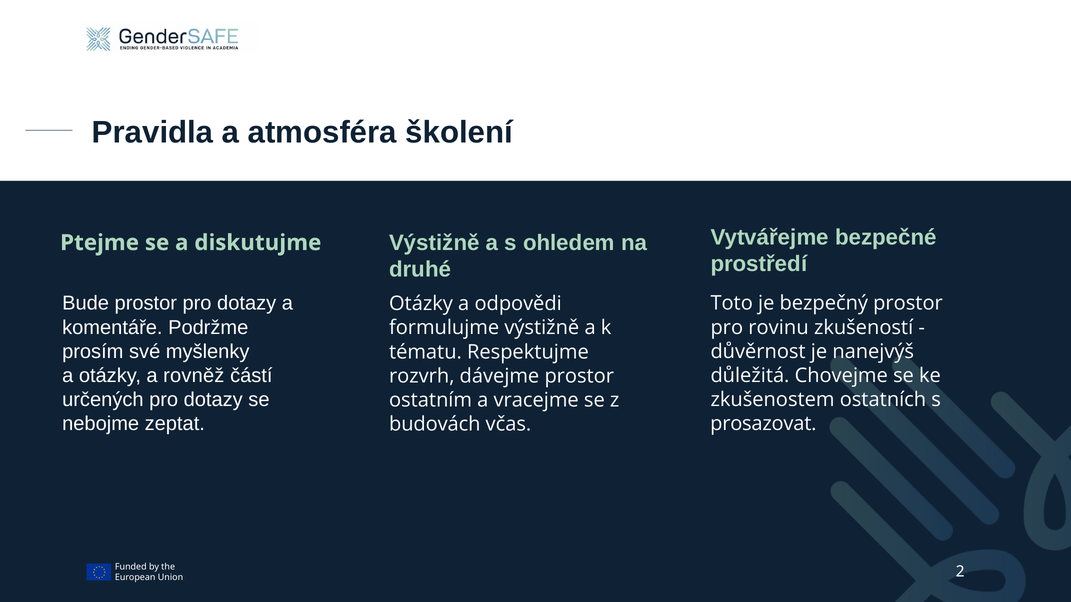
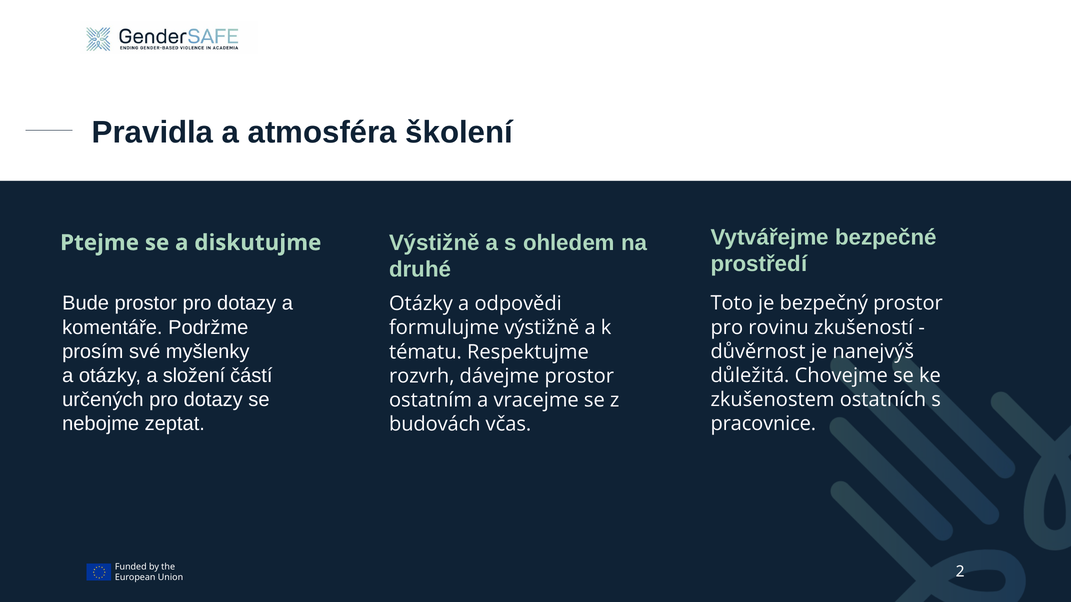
rovněž: rovněž -> složení
prosazovat: prosazovat -> pracovnice
